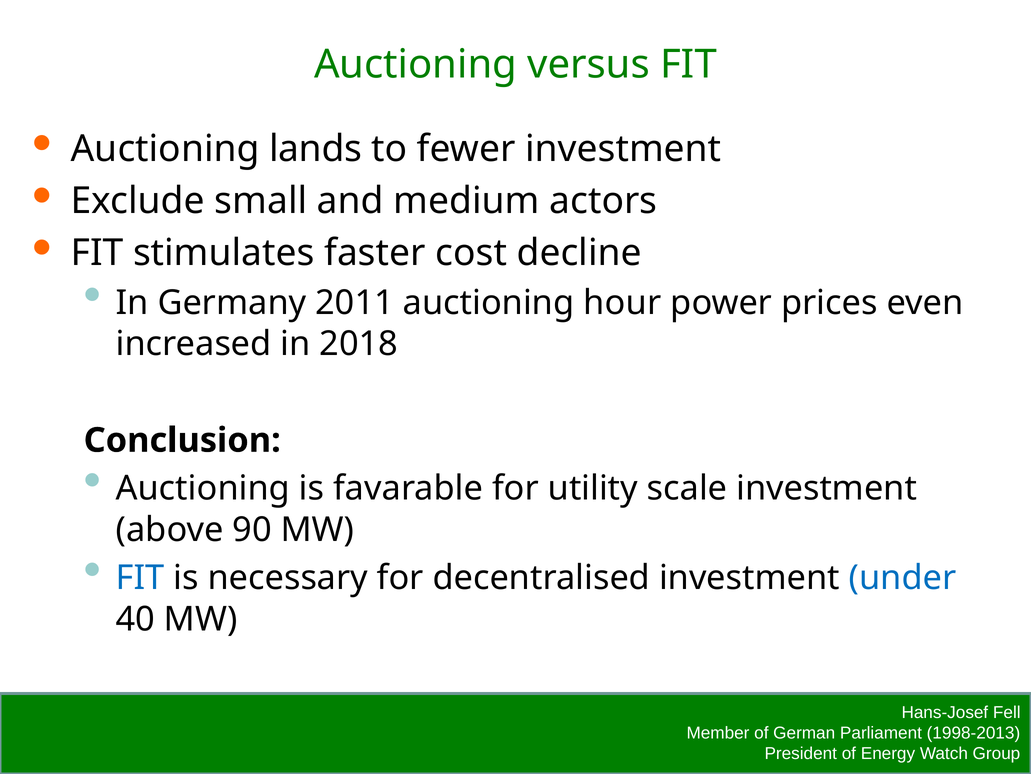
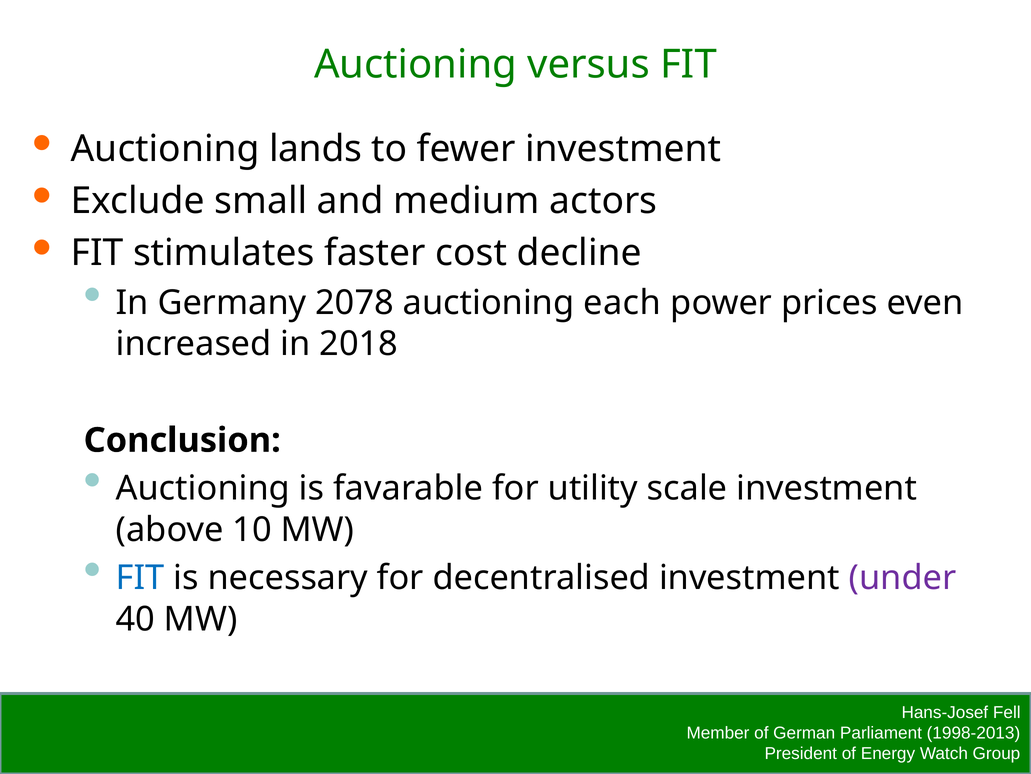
2011: 2011 -> 2078
hour: hour -> each
90: 90 -> 10
under colour: blue -> purple
